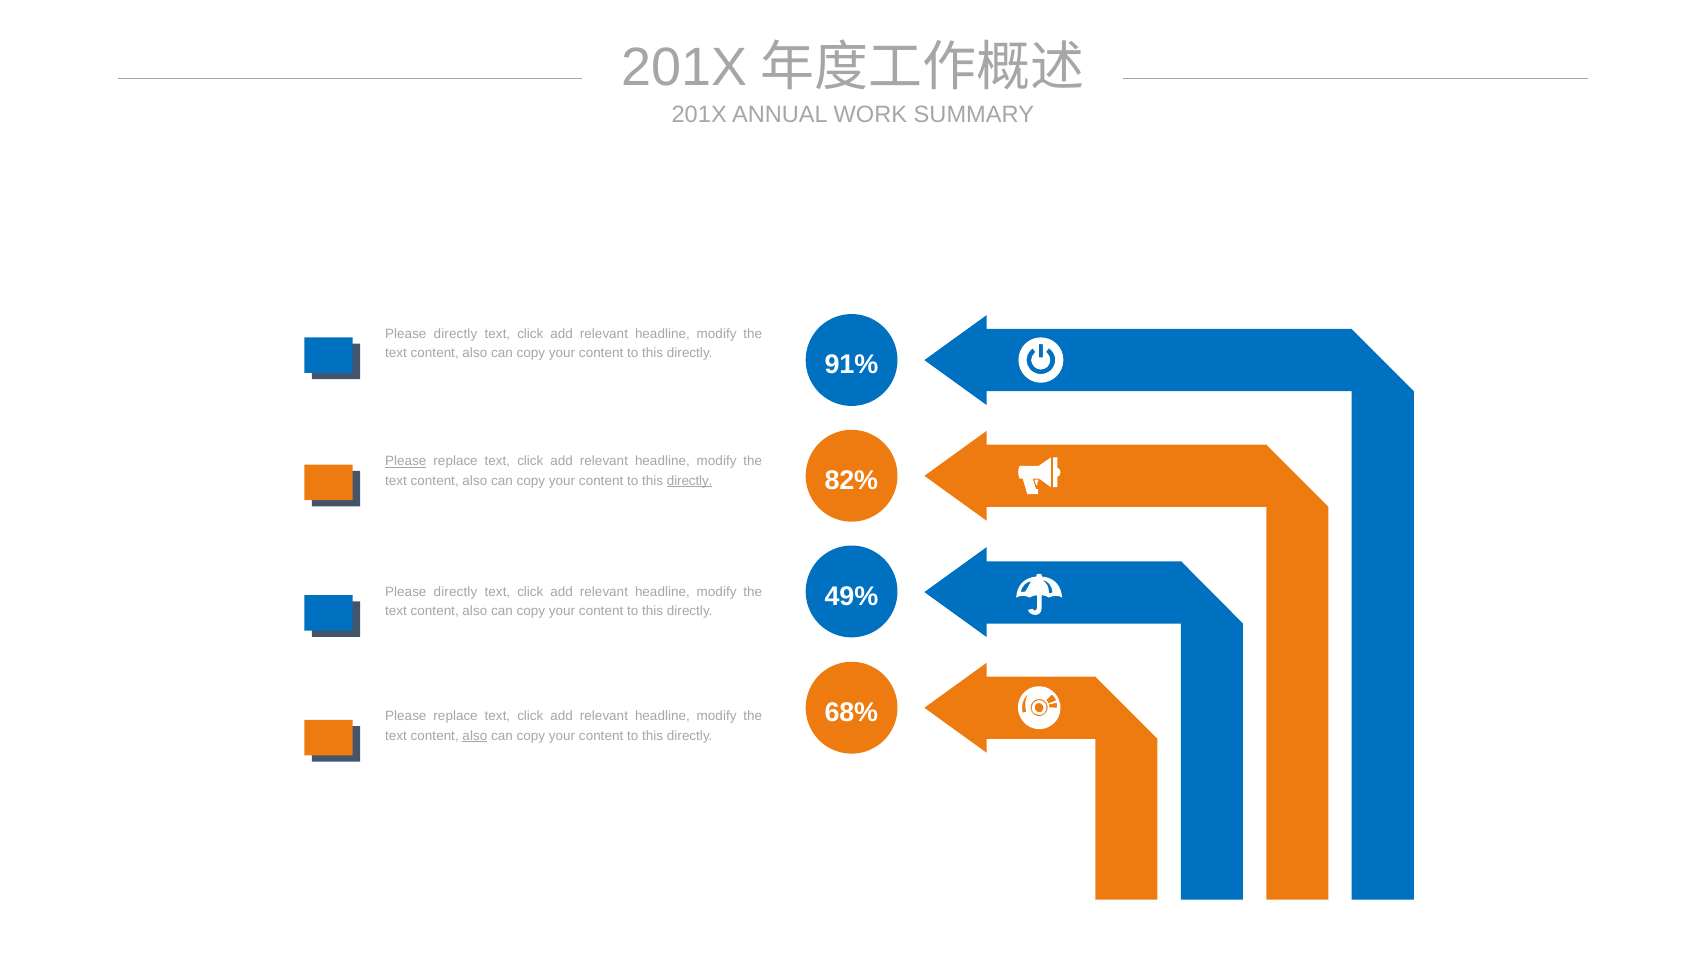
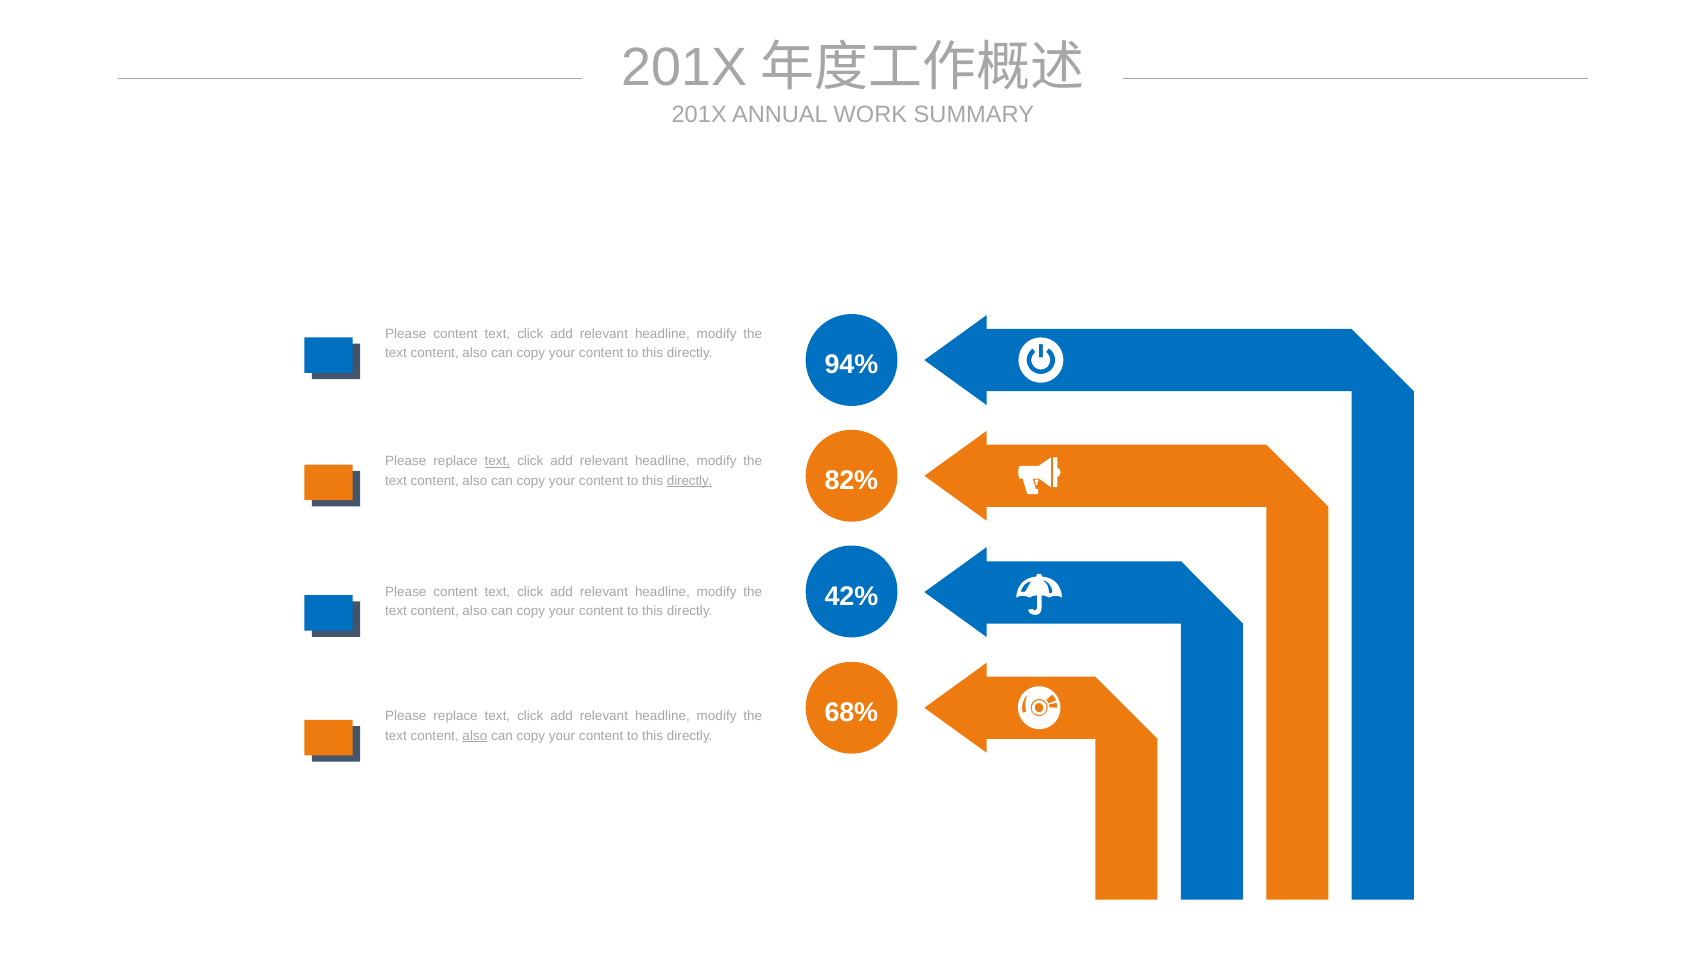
directly at (456, 334): directly -> content
91%: 91% -> 94%
Please at (406, 461) underline: present -> none
text at (497, 461) underline: none -> present
49%: 49% -> 42%
directly at (456, 591): directly -> content
